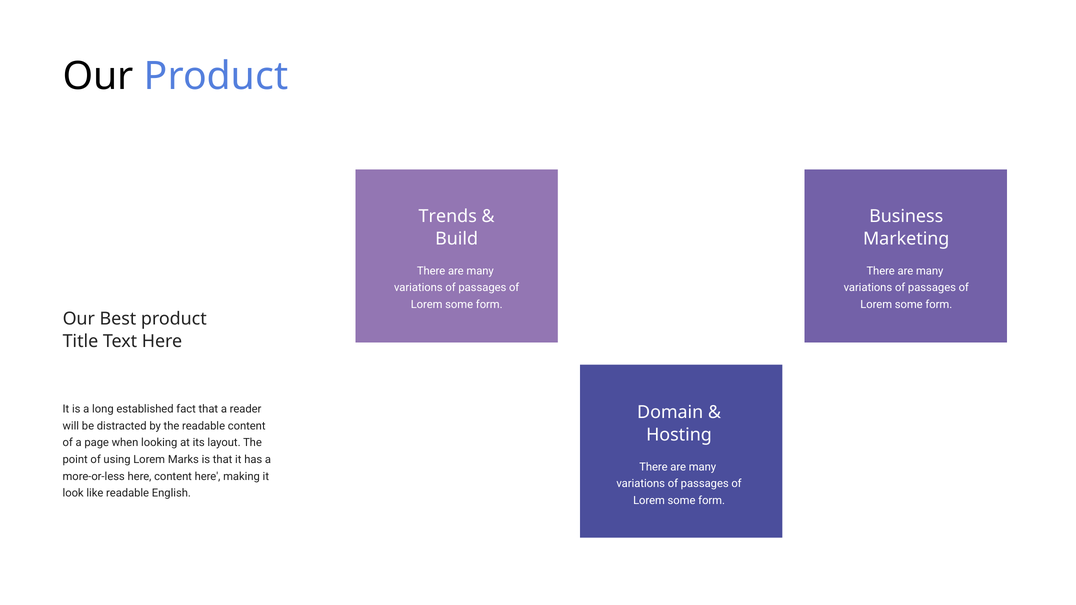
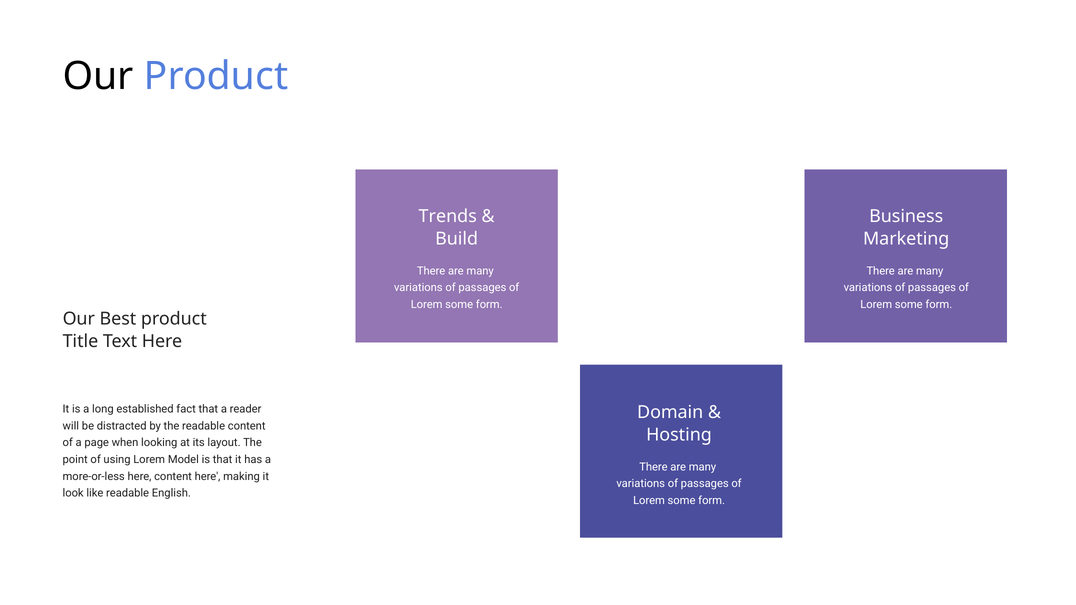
Marks: Marks -> Model
